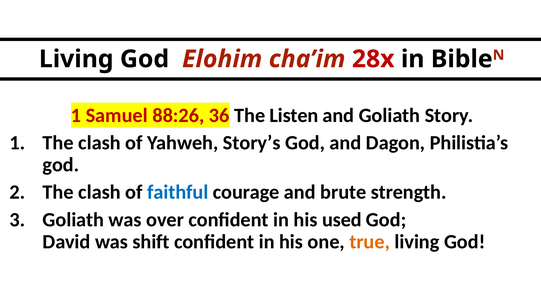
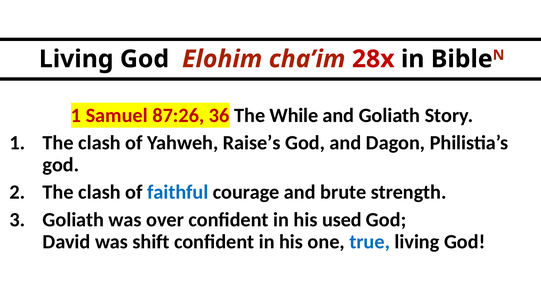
88:26: 88:26 -> 87:26
Listen: Listen -> While
Story’s: Story’s -> Raise’s
true colour: orange -> blue
